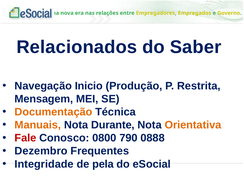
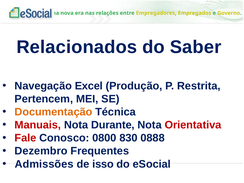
Inicio: Inicio -> Excel
Mensagem: Mensagem -> Pertencem
Manuais colour: orange -> red
Orientativa colour: orange -> red
790: 790 -> 830
Integridade: Integridade -> Admissões
pela: pela -> isso
